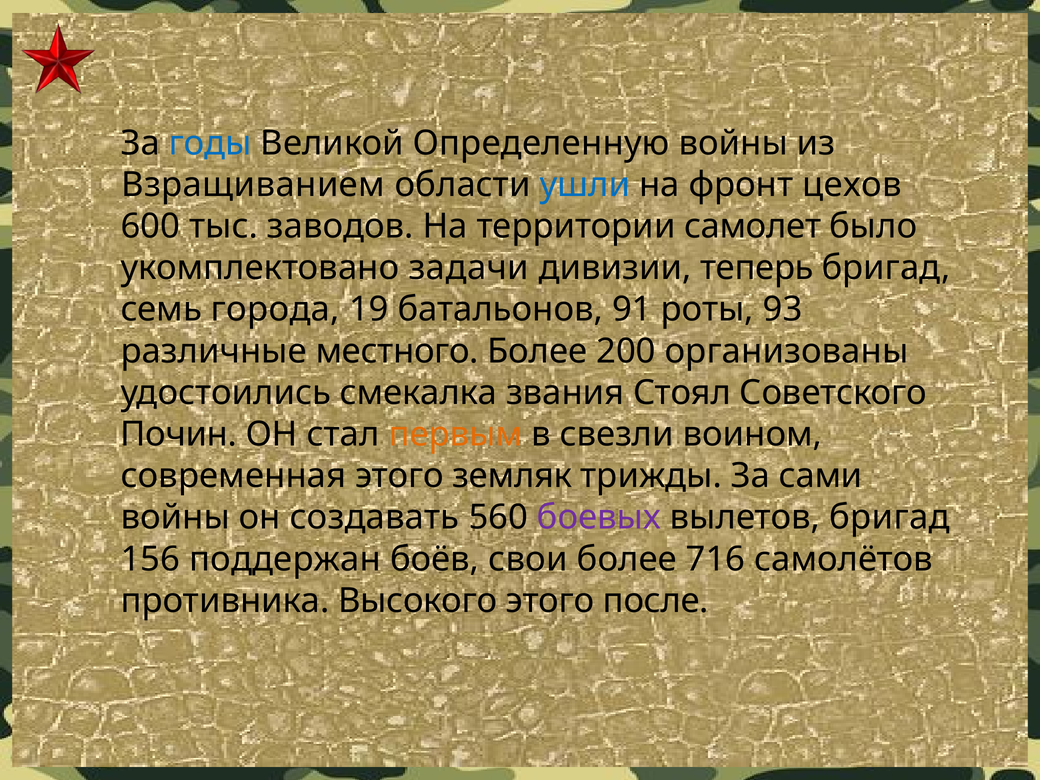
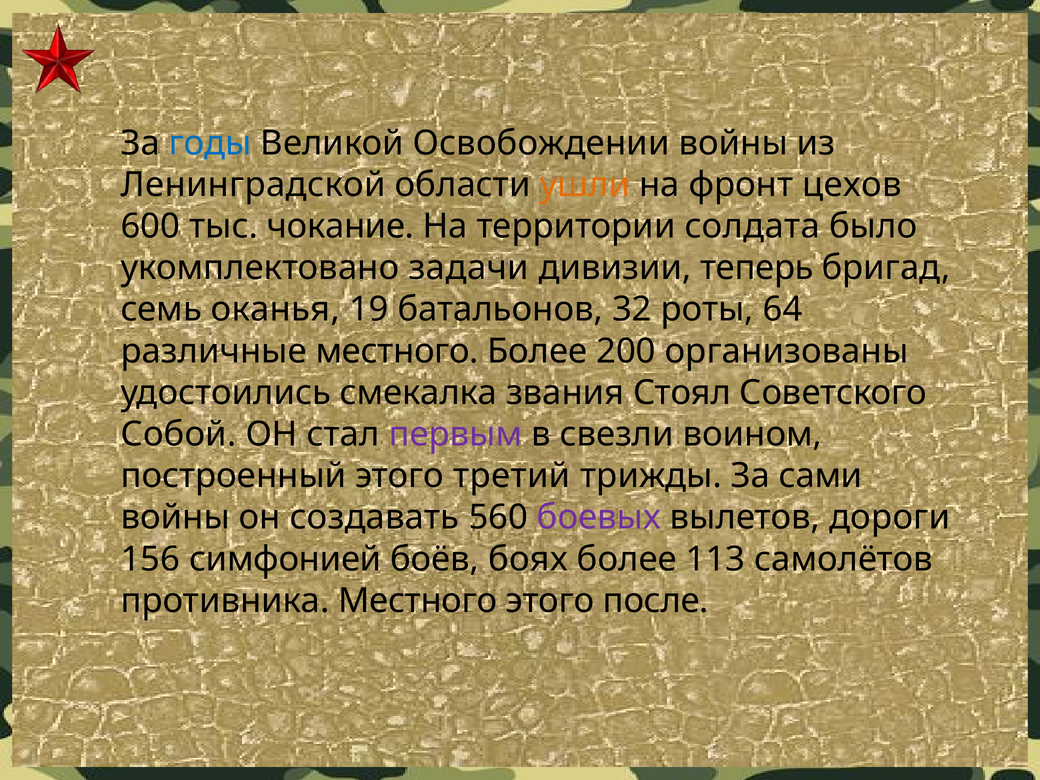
Определенную: Определенную -> Освобождении
Взращиванием: Взращиванием -> Ленинградской
ушли colour: blue -> orange
заводов: заводов -> чокание
самолет: самолет -> солдата
города: города -> оканья
91: 91 -> 32
93: 93 -> 64
Почин: Почин -> Собой
первым colour: orange -> purple
современная: современная -> построенный
земляк: земляк -> третий
вылетов бригад: бригад -> дороги
поддержан: поддержан -> симфонией
свои: свои -> боях
716: 716 -> 113
противника Высокого: Высокого -> Местного
